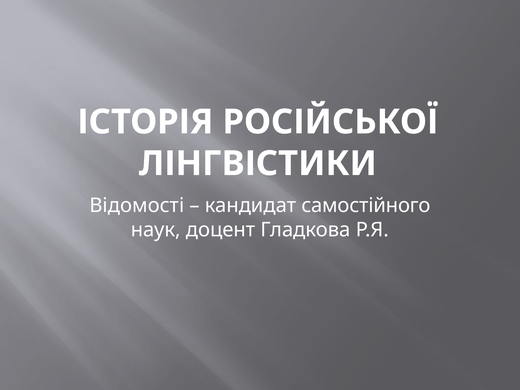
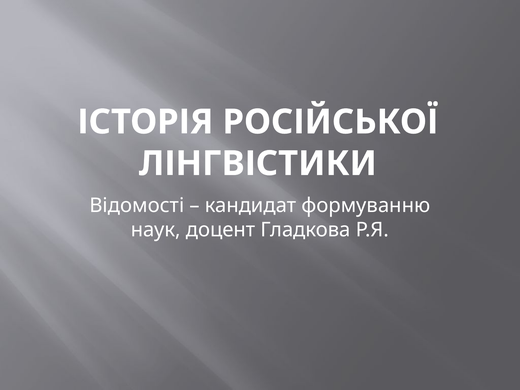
самостійного: самостійного -> формуванню
